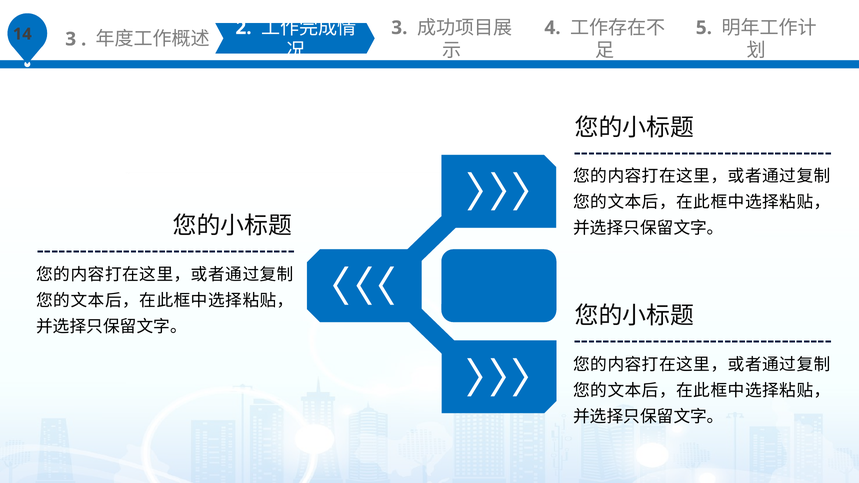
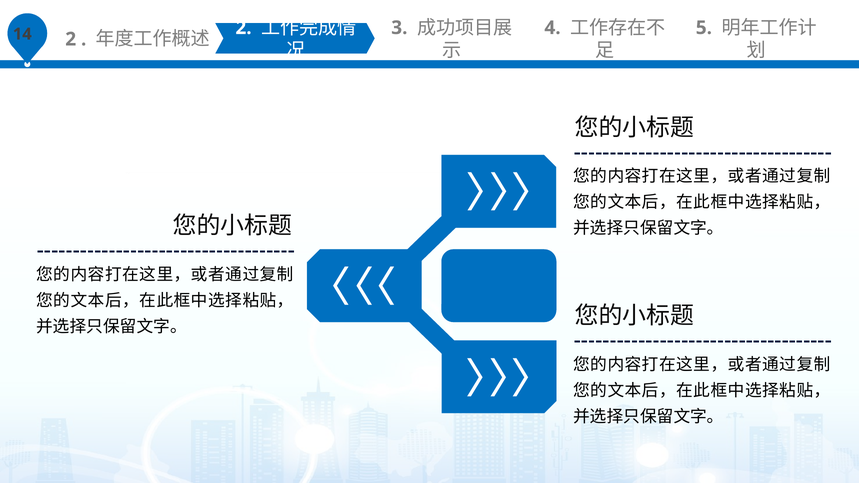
3 at (71, 39): 3 -> 2
